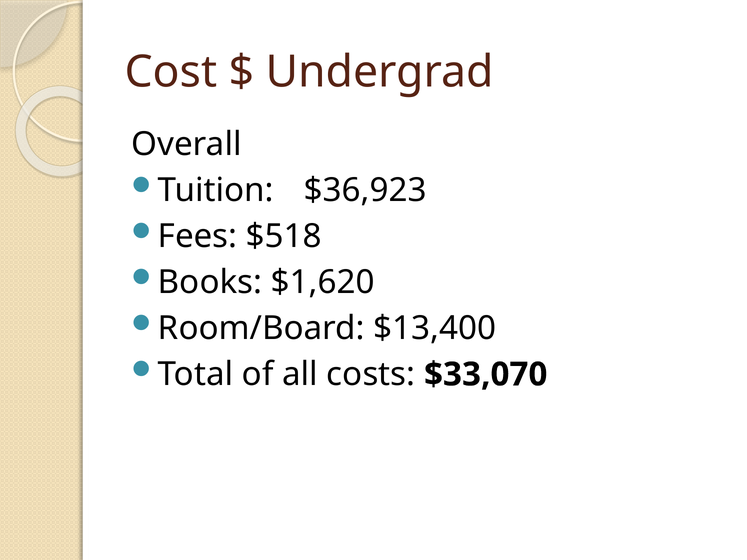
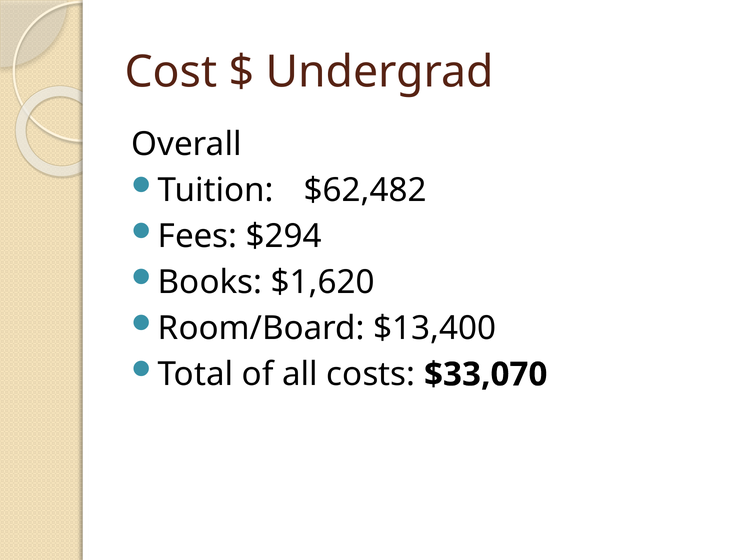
$36,923: $36,923 -> $62,482
$518: $518 -> $294
